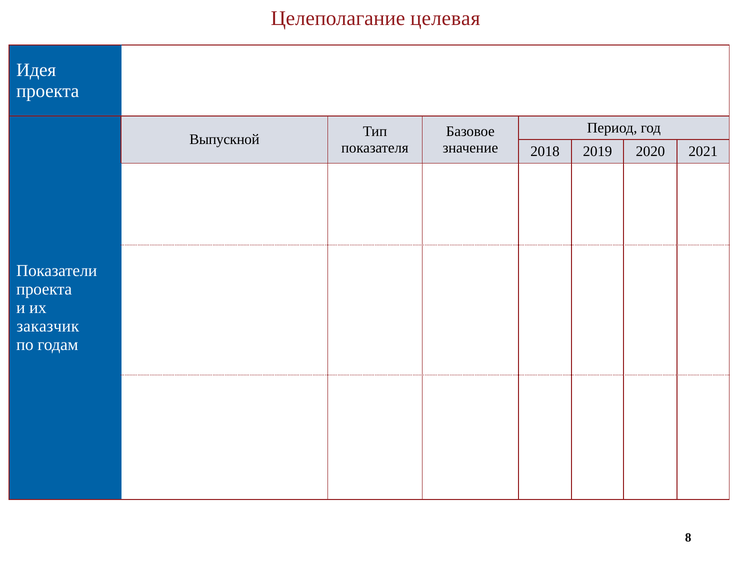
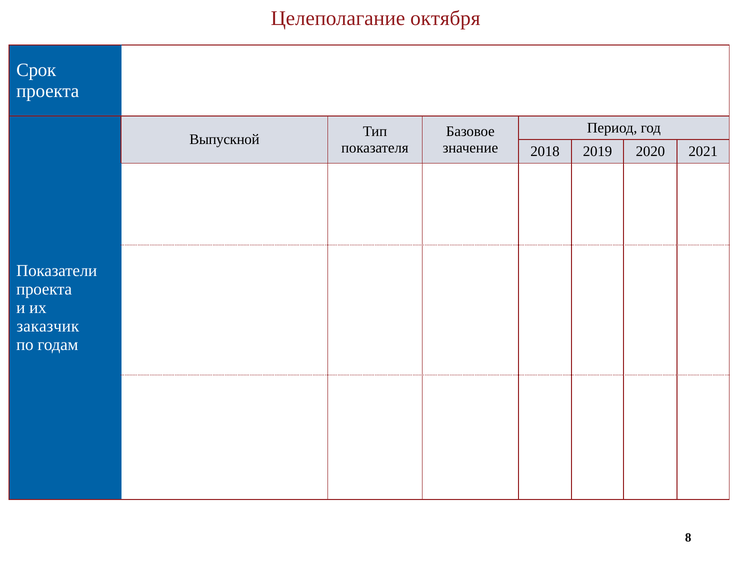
целевая: целевая -> октября
Идея: Идея -> Срок
